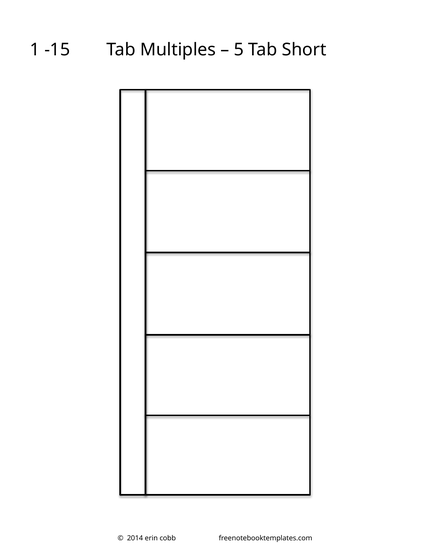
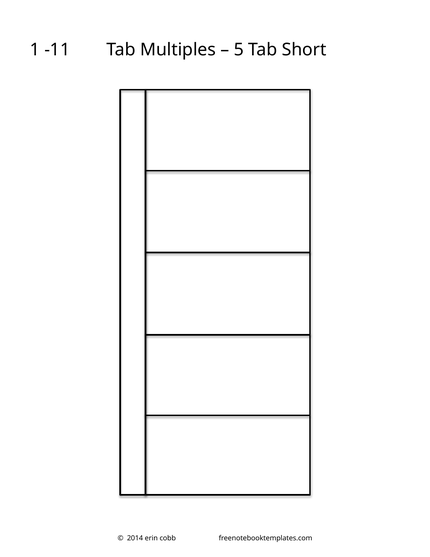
-15: -15 -> -11
